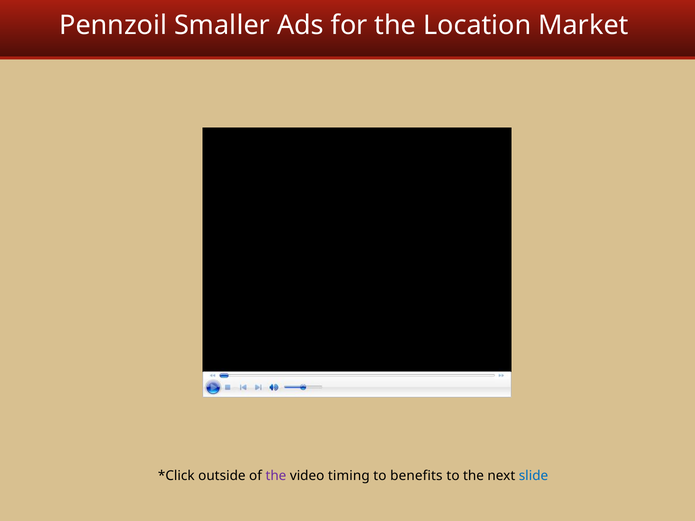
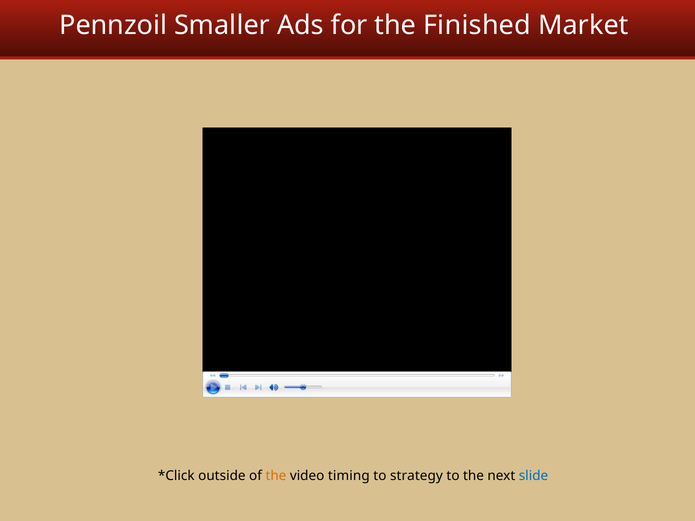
Location: Location -> Finished
the at (276, 476) colour: purple -> orange
benefits: benefits -> strategy
